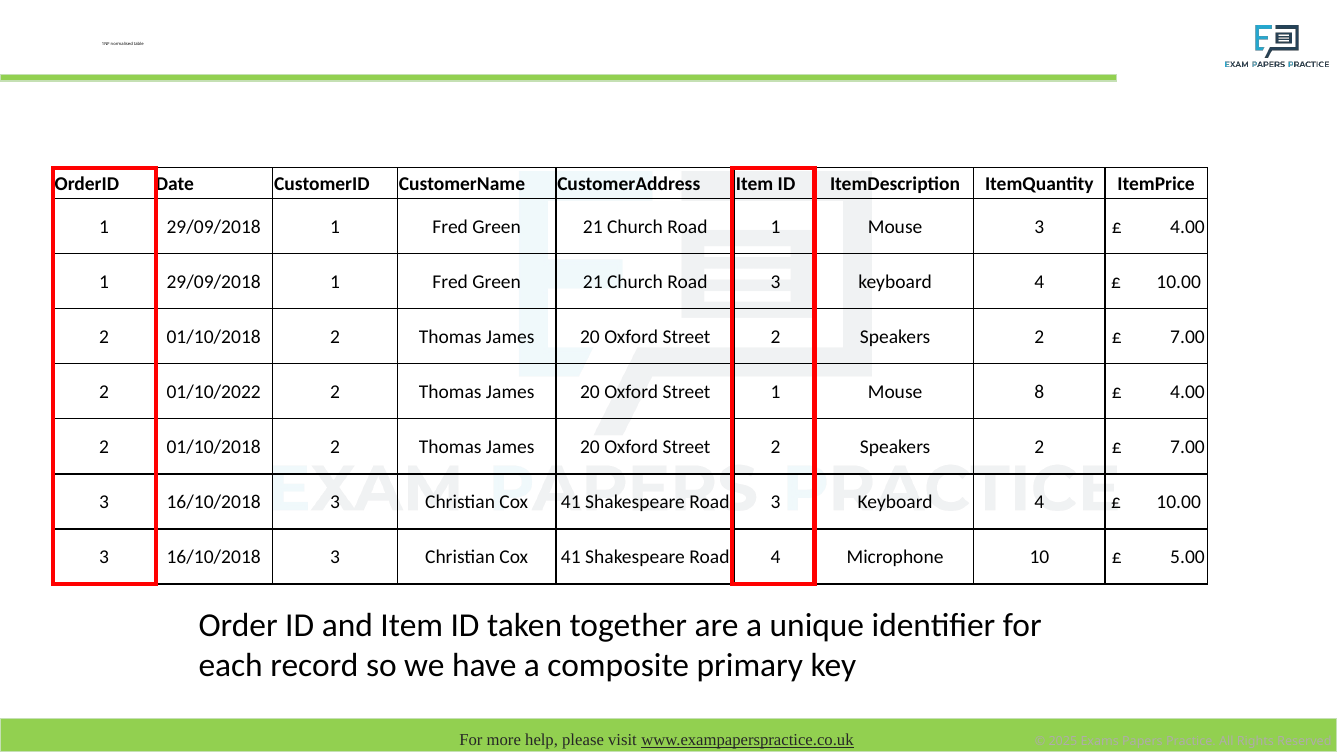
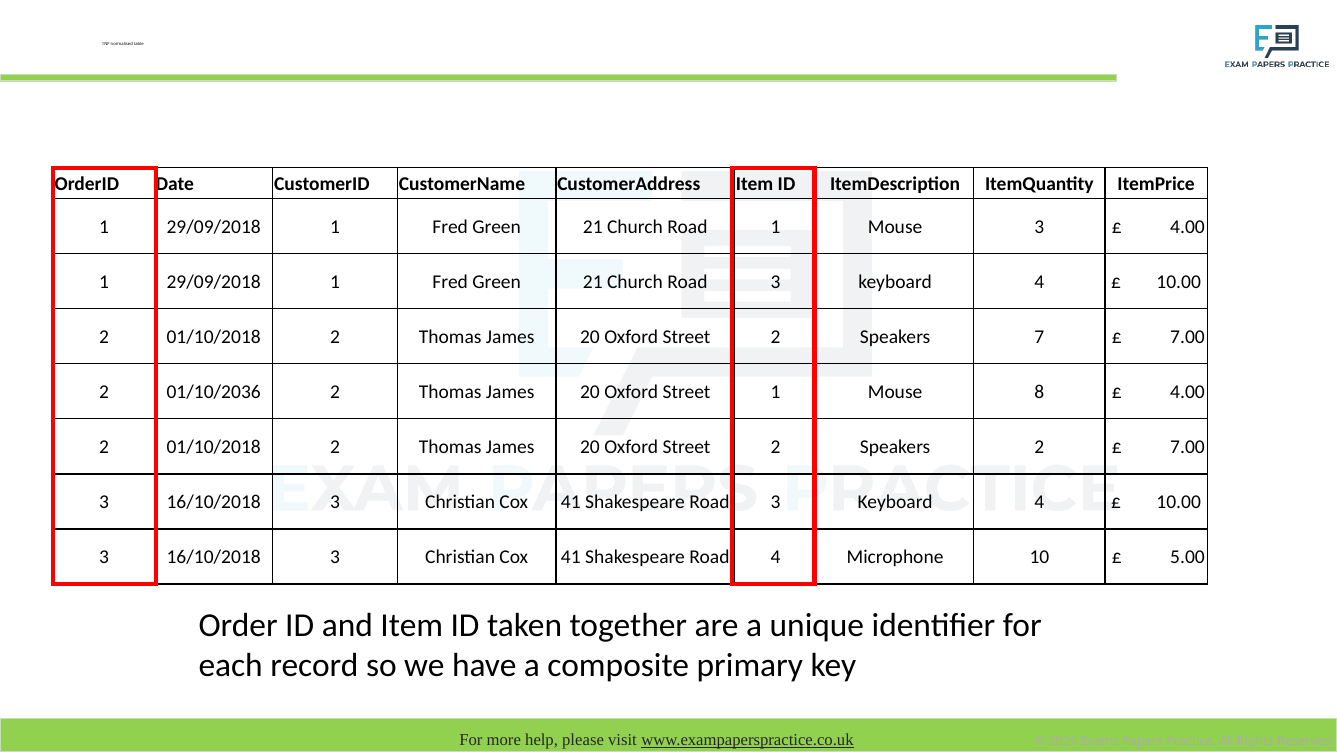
2 at (1039, 337): 2 -> 7
01/10/2022: 01/10/2022 -> 01/10/2036
